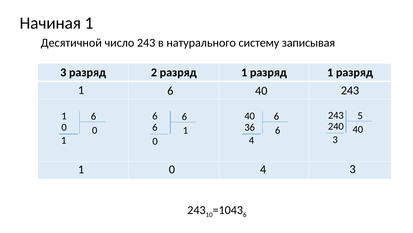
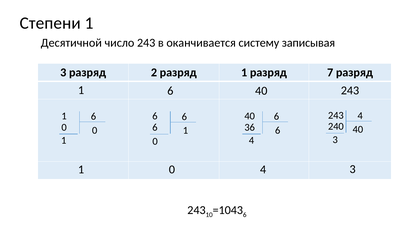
Начиная: Начиная -> Степени
натурального: натурального -> оканчивается
1 разряд 1: 1 -> 7
243 5: 5 -> 4
